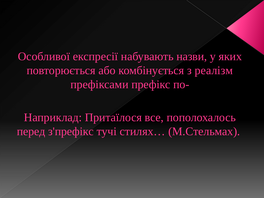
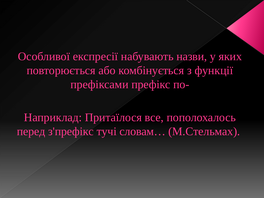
реалізм: реалізм -> функції
стилях…: стилях… -> словам…
